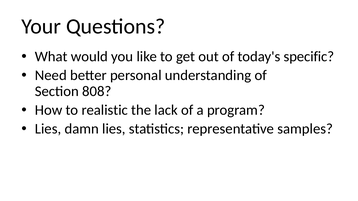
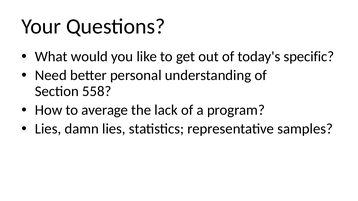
808: 808 -> 558
realistic: realistic -> average
